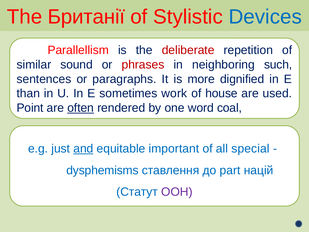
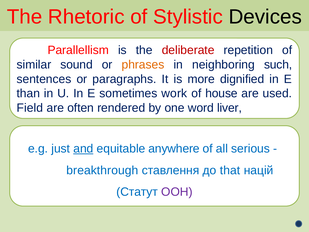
Британії: Британії -> Rhetoric
Devices colour: blue -> black
phrases colour: red -> orange
Point: Point -> Field
often underline: present -> none
coal: coal -> liver
important: important -> anywhere
special: special -> serious
dysphemisms: dysphemisms -> breakthrough
part: part -> that
